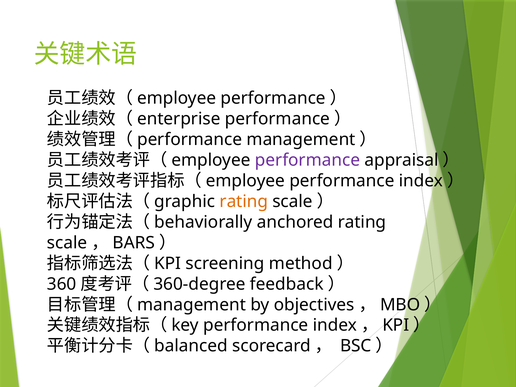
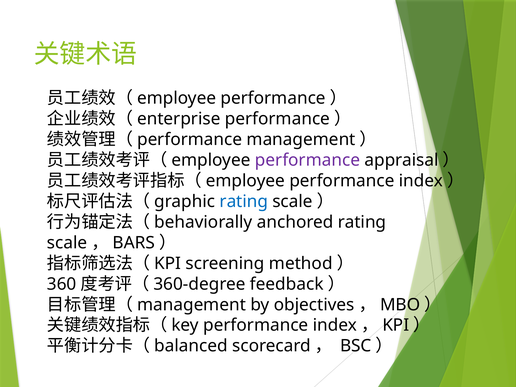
rating at (244, 201) colour: orange -> blue
